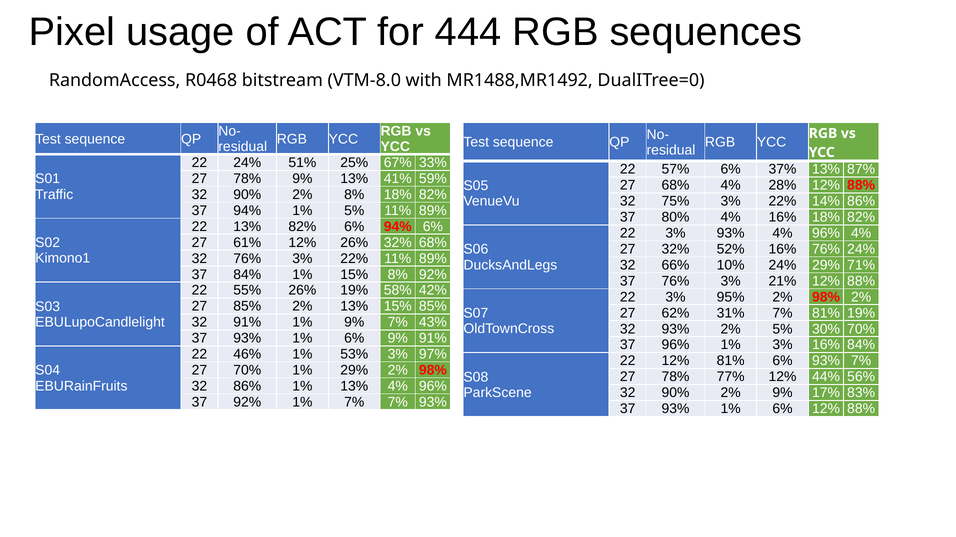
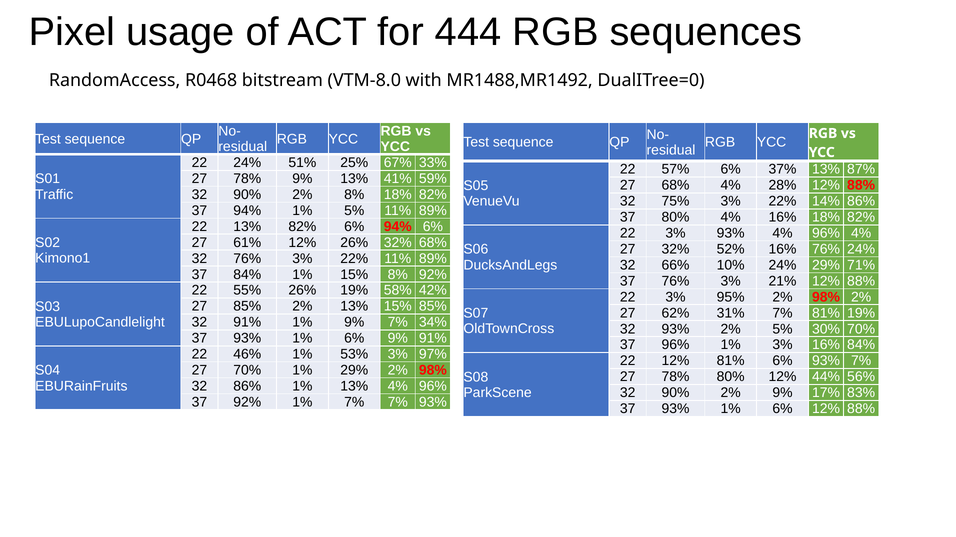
43%: 43% -> 34%
78% 77%: 77% -> 80%
